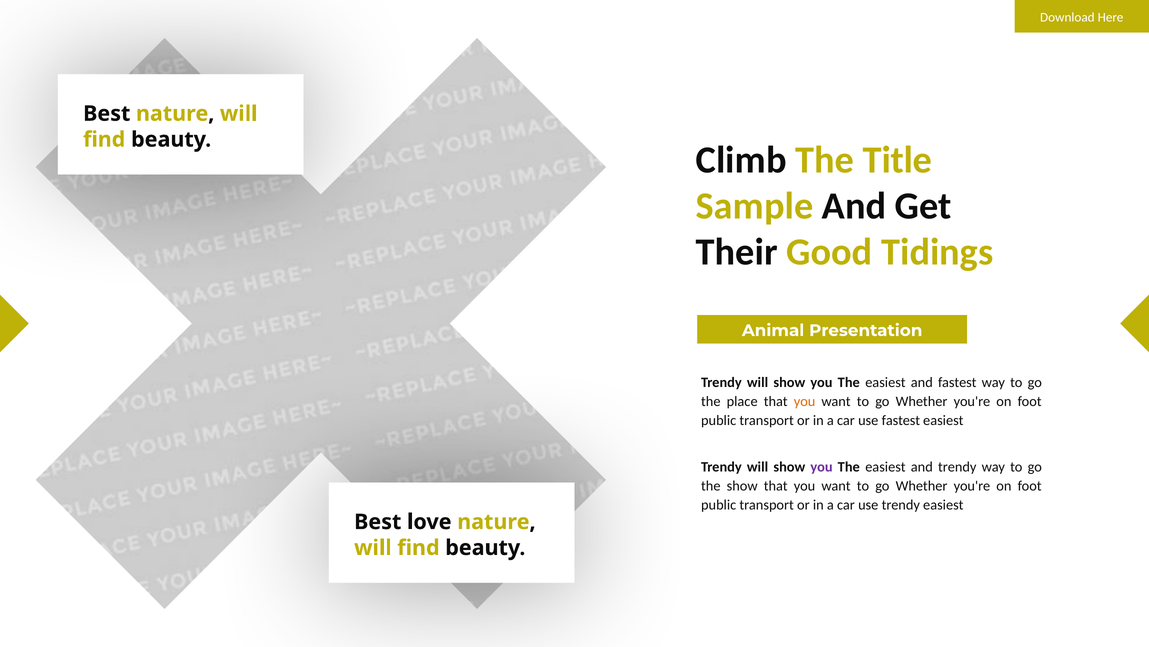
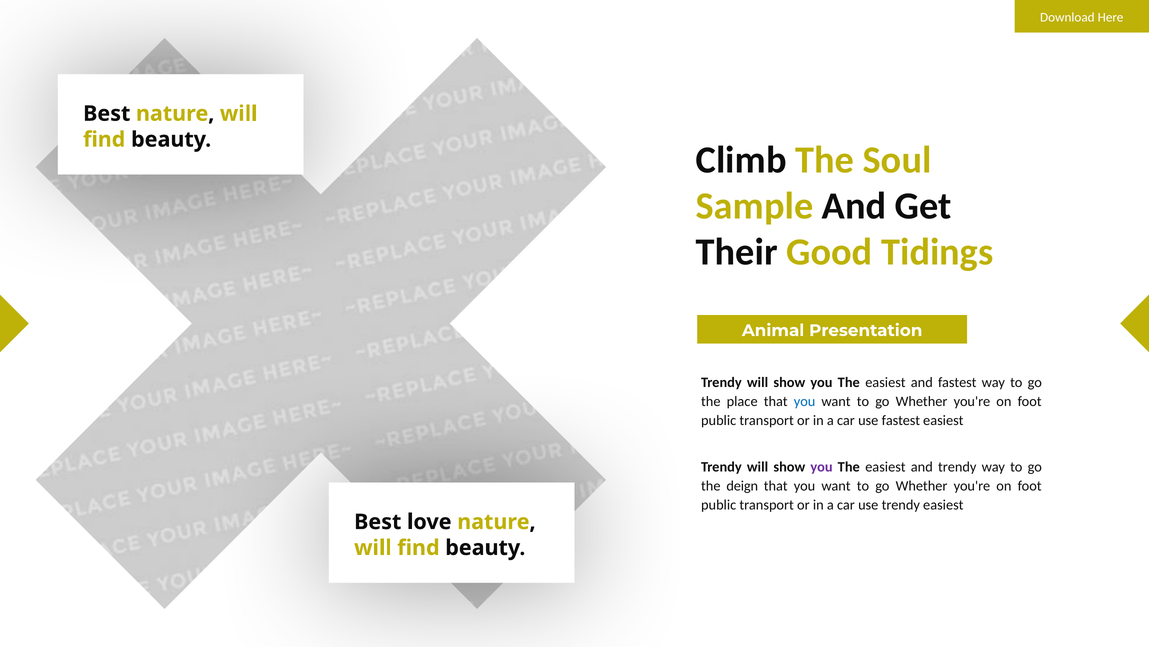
Title: Title -> Soul
you at (805, 401) colour: orange -> blue
the show: show -> deign
